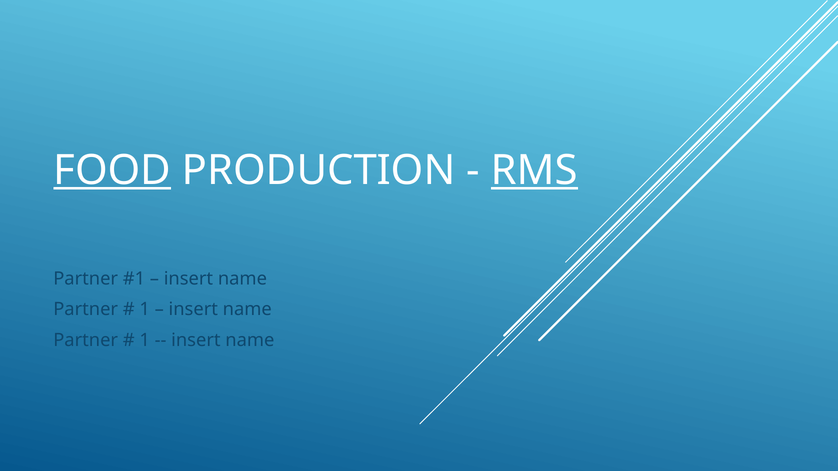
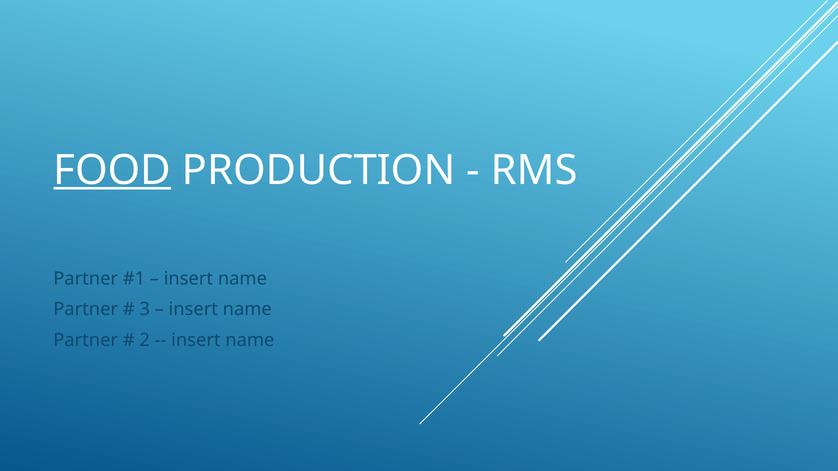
RMS underline: present -> none
1 at (145, 310): 1 -> 3
1 at (145, 341): 1 -> 2
